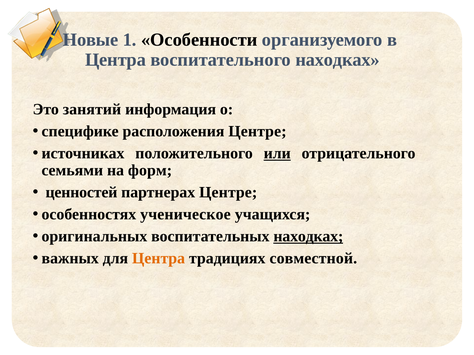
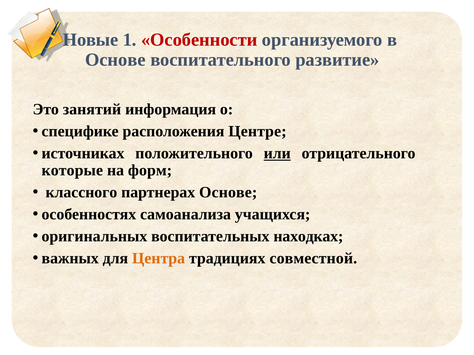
Особенности colour: black -> red
Центра at (116, 60): Центра -> Основе
воспитательного находках: находках -> развитие
семьями: семьями -> которые
ценностей: ценностей -> классного
партнерах Центре: Центре -> Основе
ученическое: ученическое -> самоанализа
находках at (308, 237) underline: present -> none
